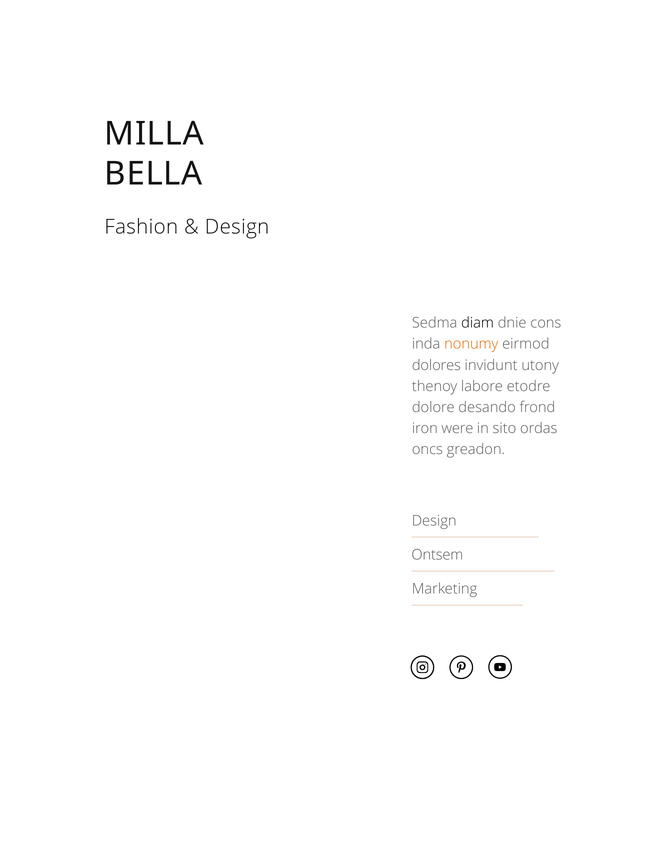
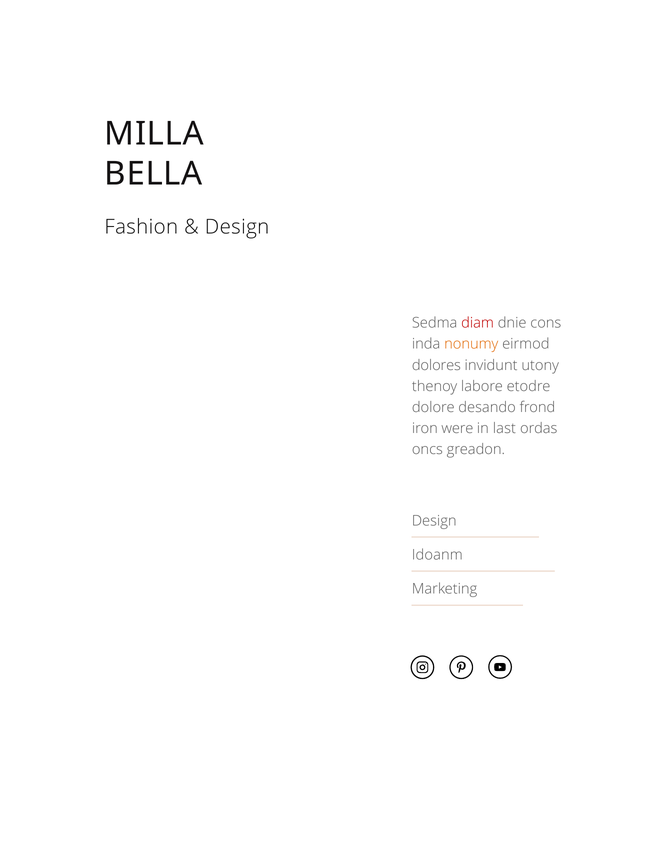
diam colour: black -> red
sito: sito -> last
Ontsem: Ontsem -> Idoanm
